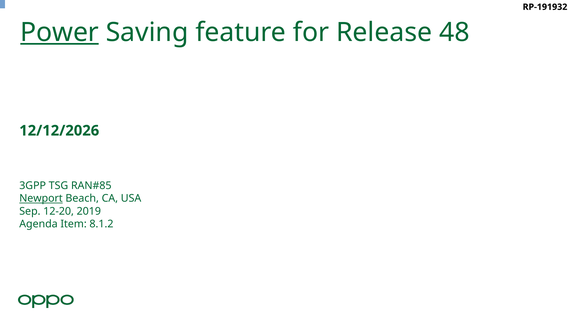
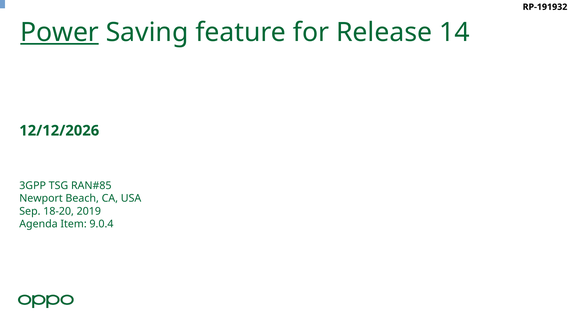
48: 48 -> 14
Newport underline: present -> none
12-20: 12-20 -> 18-20
8.1.2: 8.1.2 -> 9.0.4
